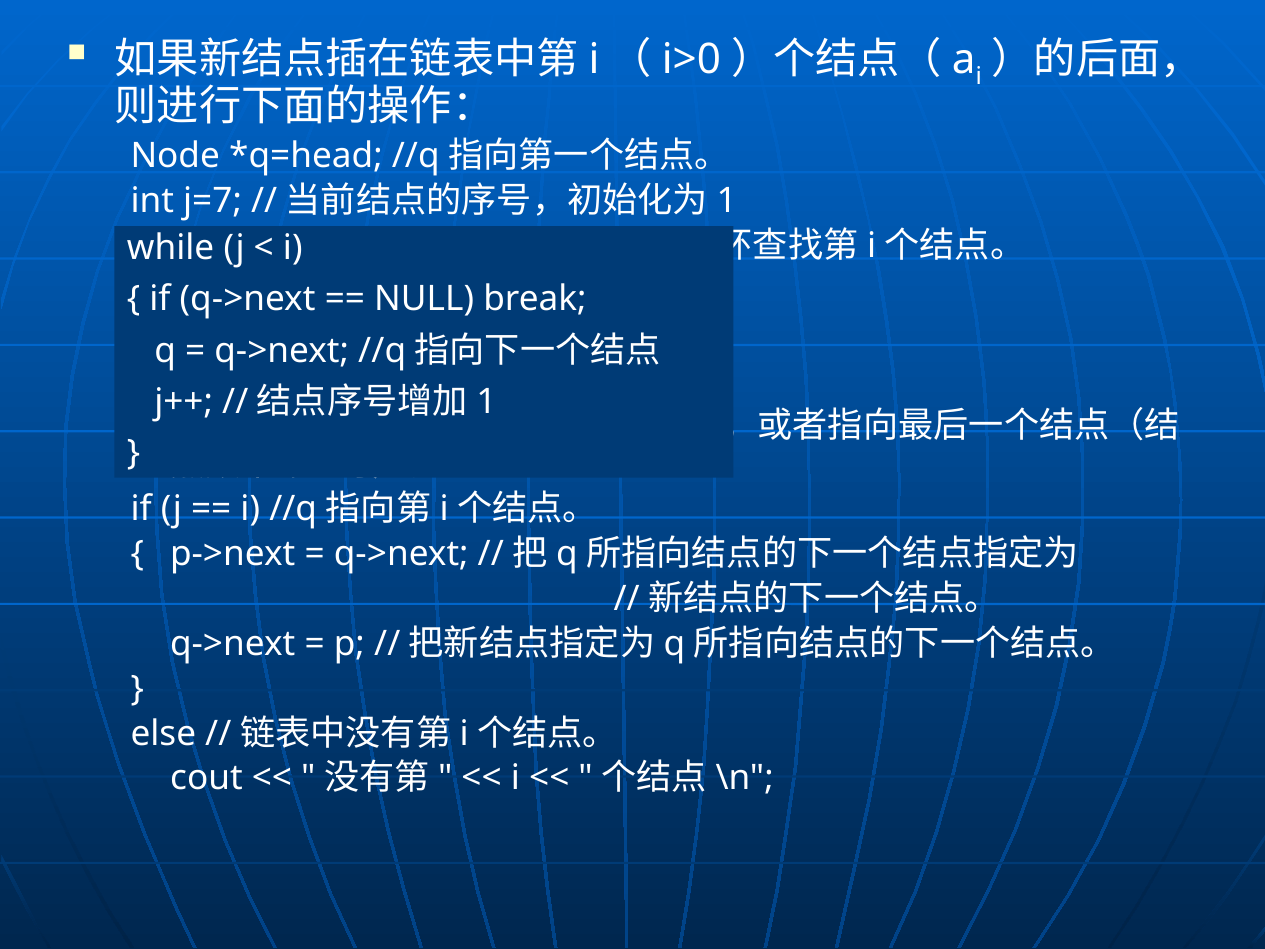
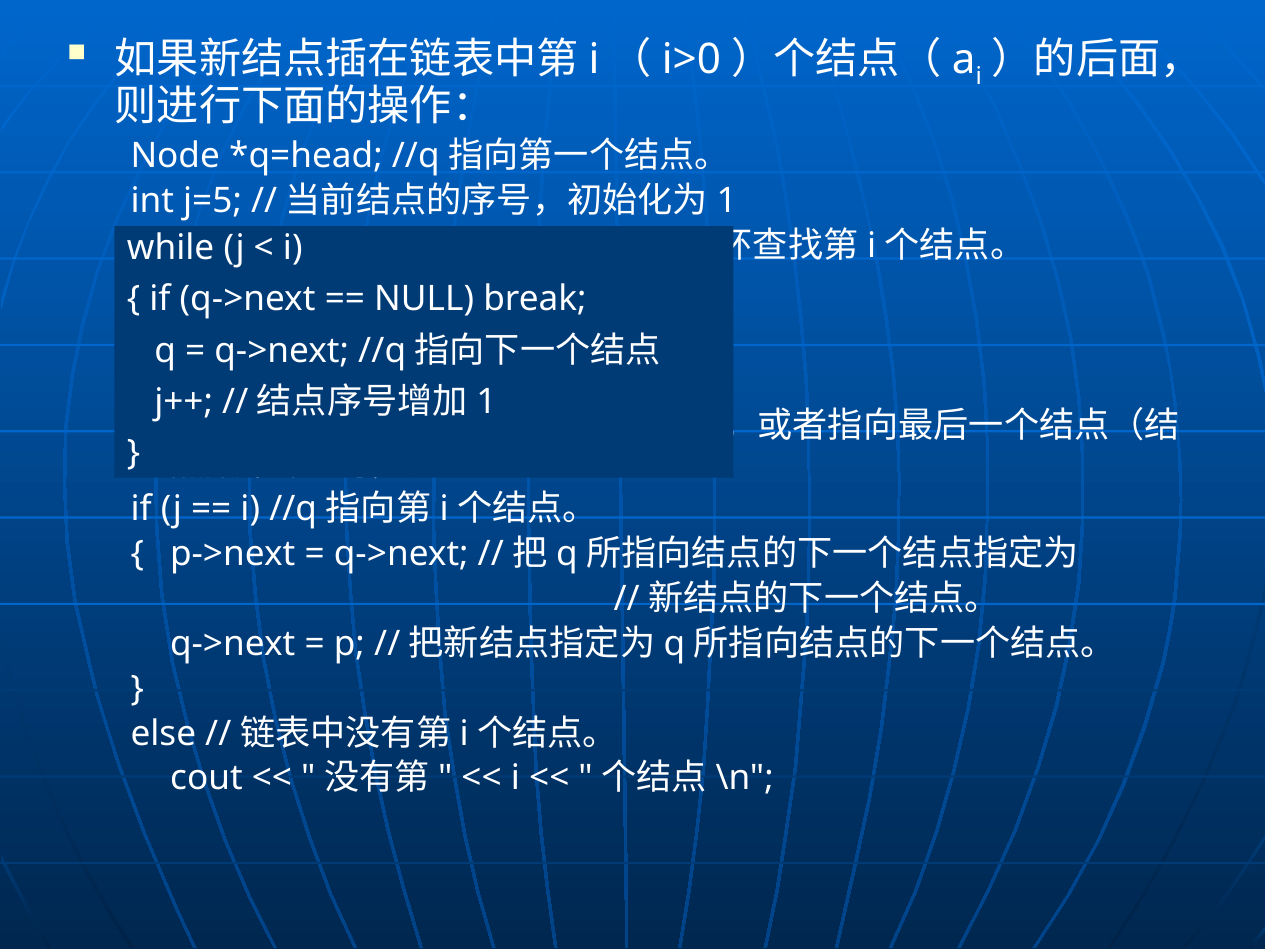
j=7: j=7 -> j=5
